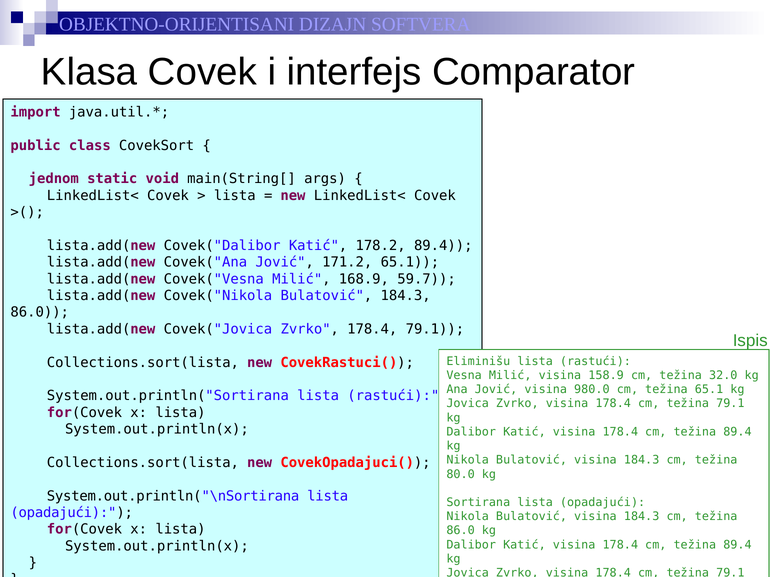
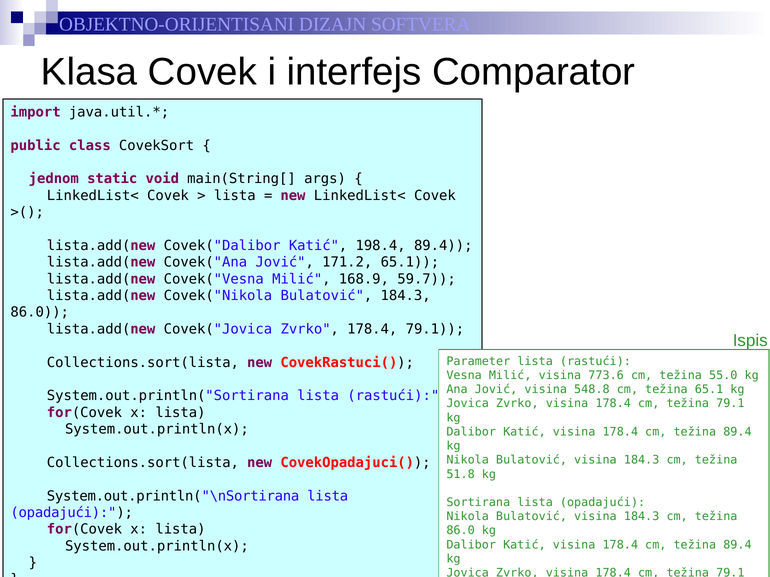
178.2: 178.2 -> 198.4
Eliminišu: Eliminišu -> Parameter
158.9: 158.9 -> 773.6
32.0: 32.0 -> 55.0
980.0: 980.0 -> 548.8
80.0: 80.0 -> 51.8
